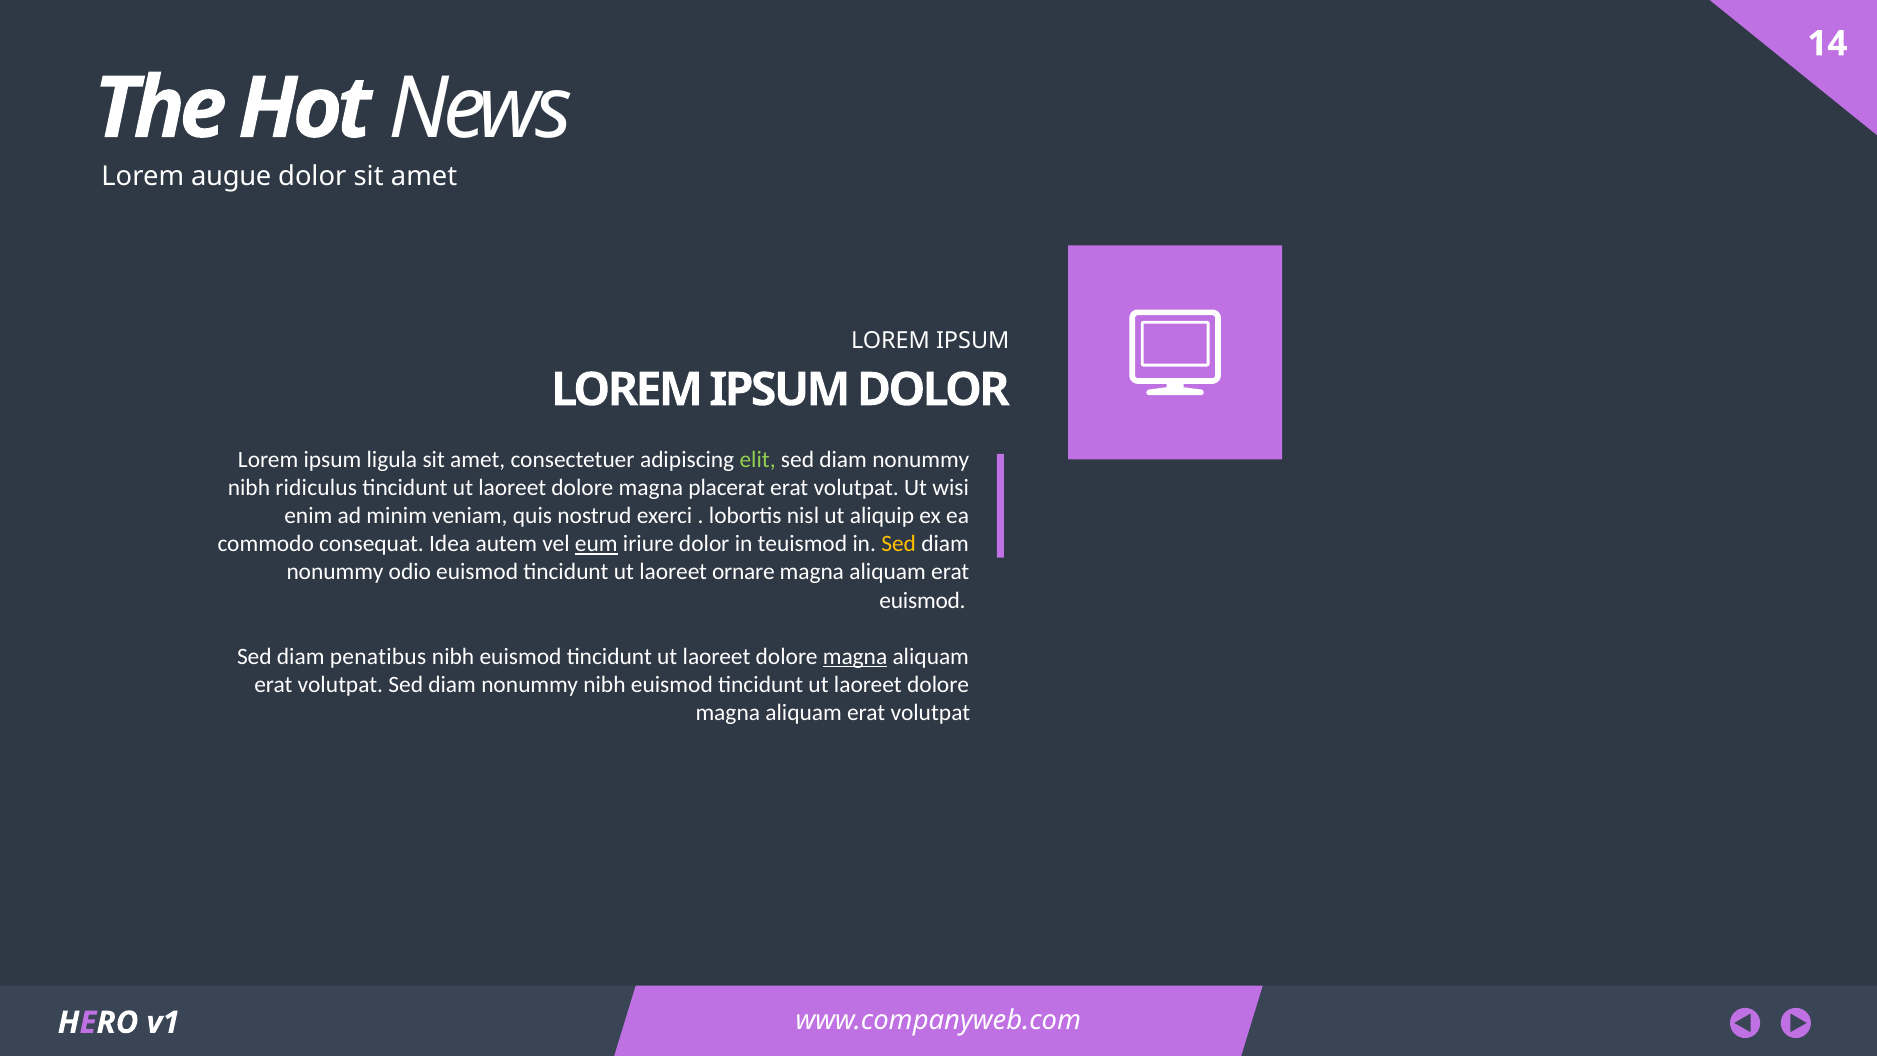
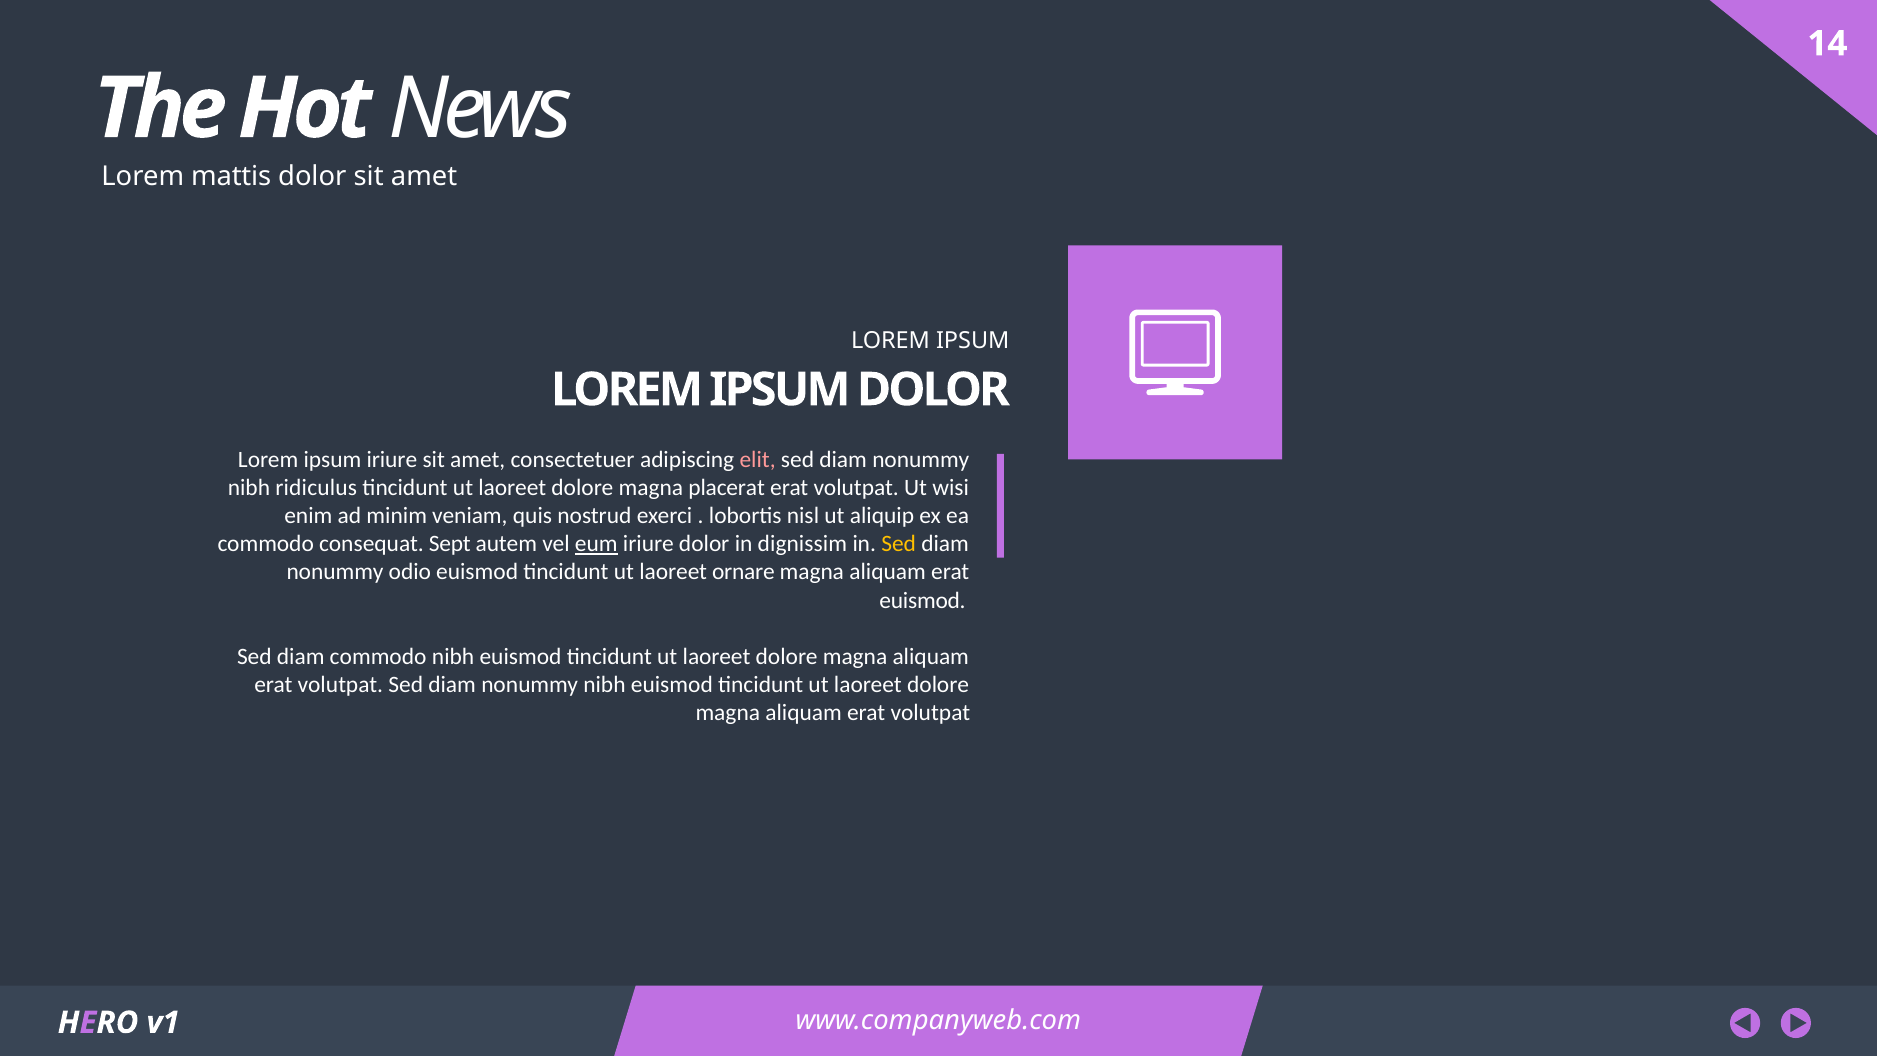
augue: augue -> mattis
ipsum ligula: ligula -> iriure
elit colour: light green -> pink
Idea: Idea -> Sept
teuismod: teuismod -> dignissim
diam penatibus: penatibus -> commodo
magna at (855, 657) underline: present -> none
